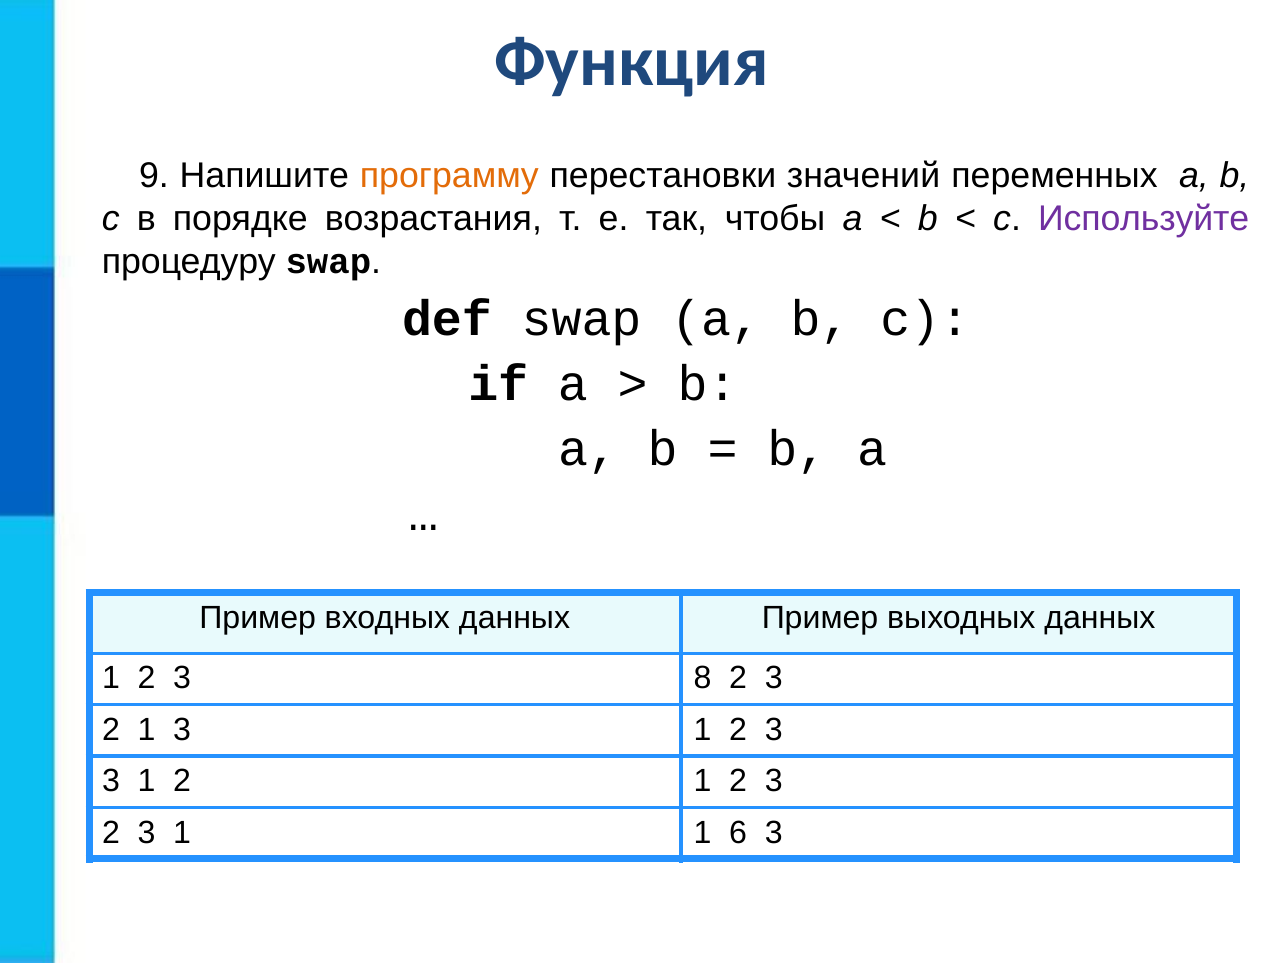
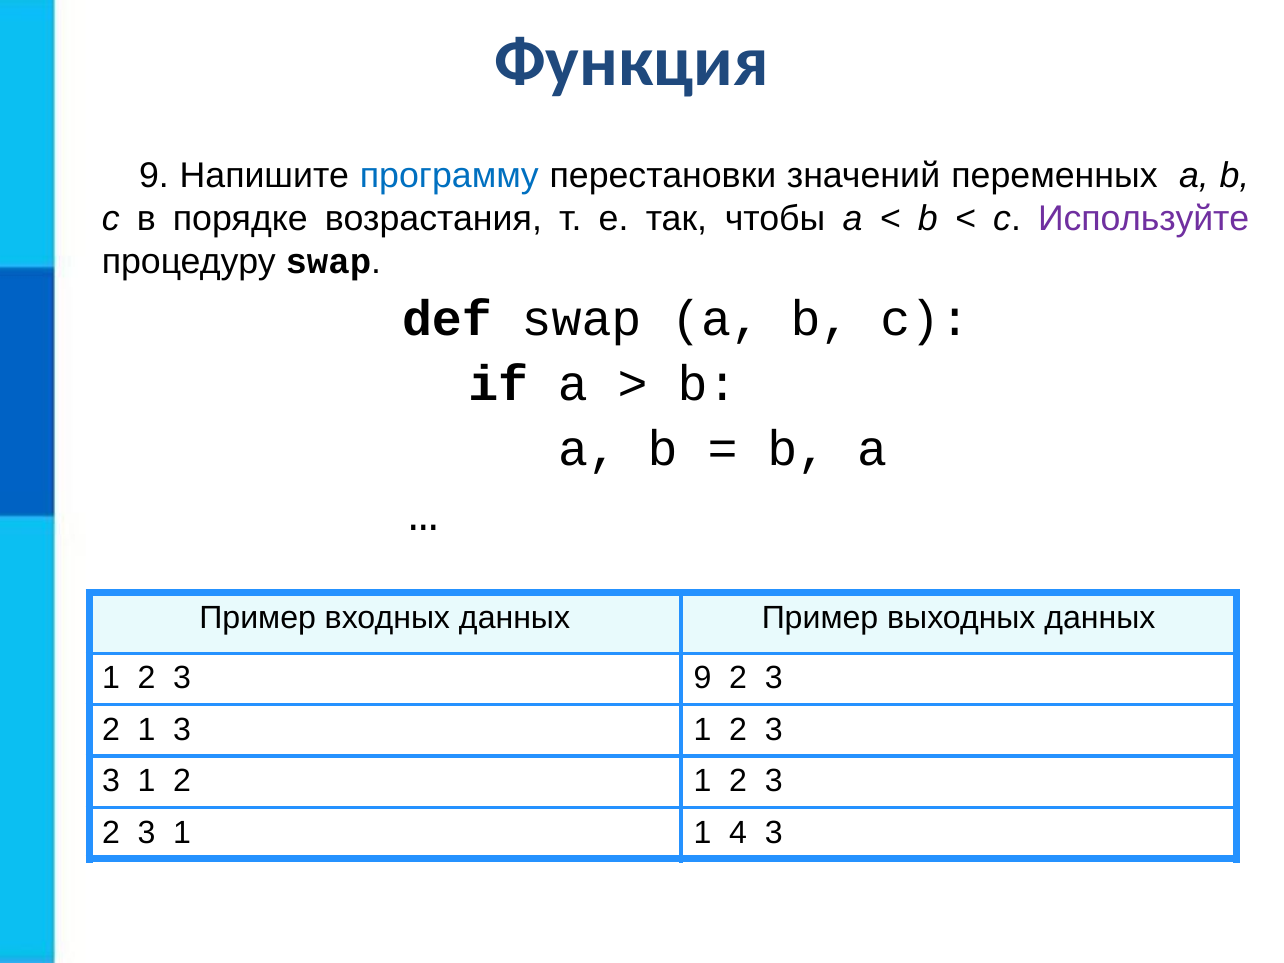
программу colour: orange -> blue
3 8: 8 -> 9
6: 6 -> 4
